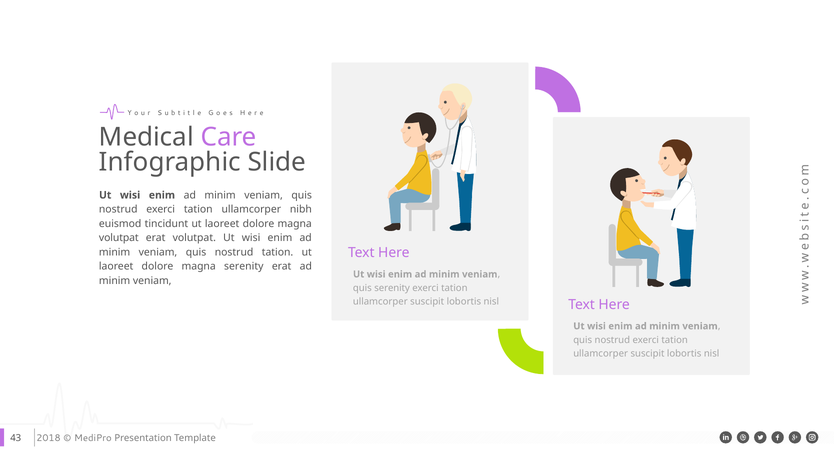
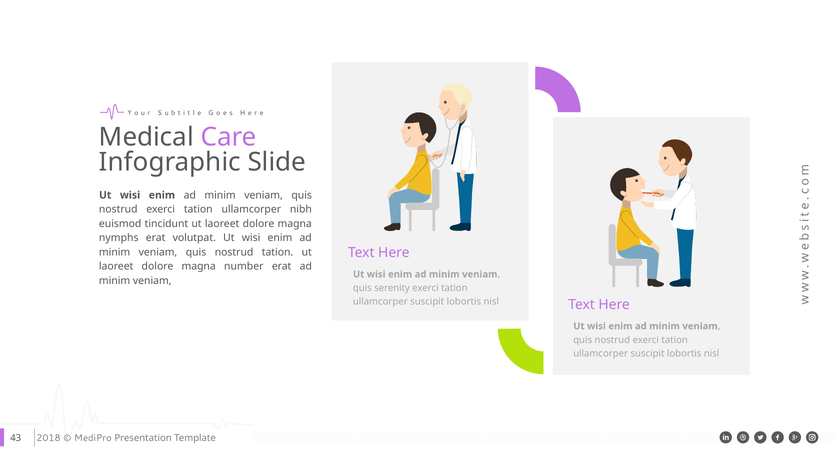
volutpat at (119, 238): volutpat -> nymphs
magna serenity: serenity -> number
